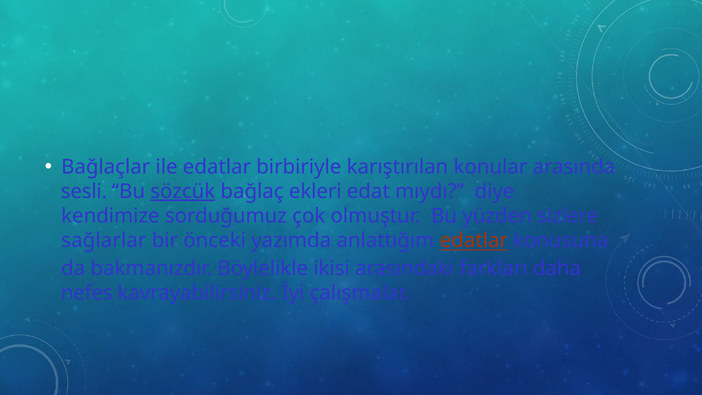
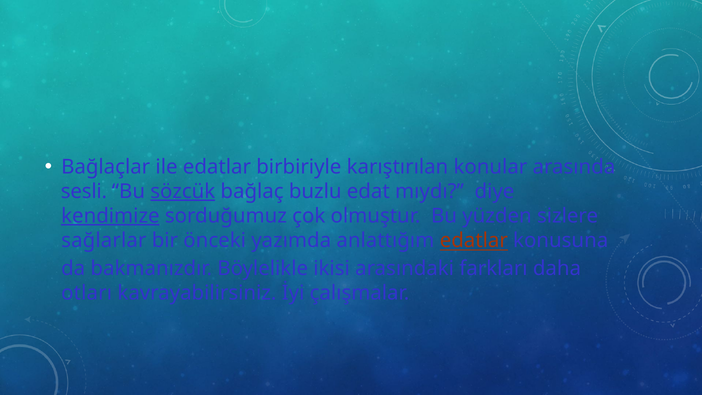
ekleri: ekleri -> buzlu
kendimize underline: none -> present
nefes: nefes -> otları
